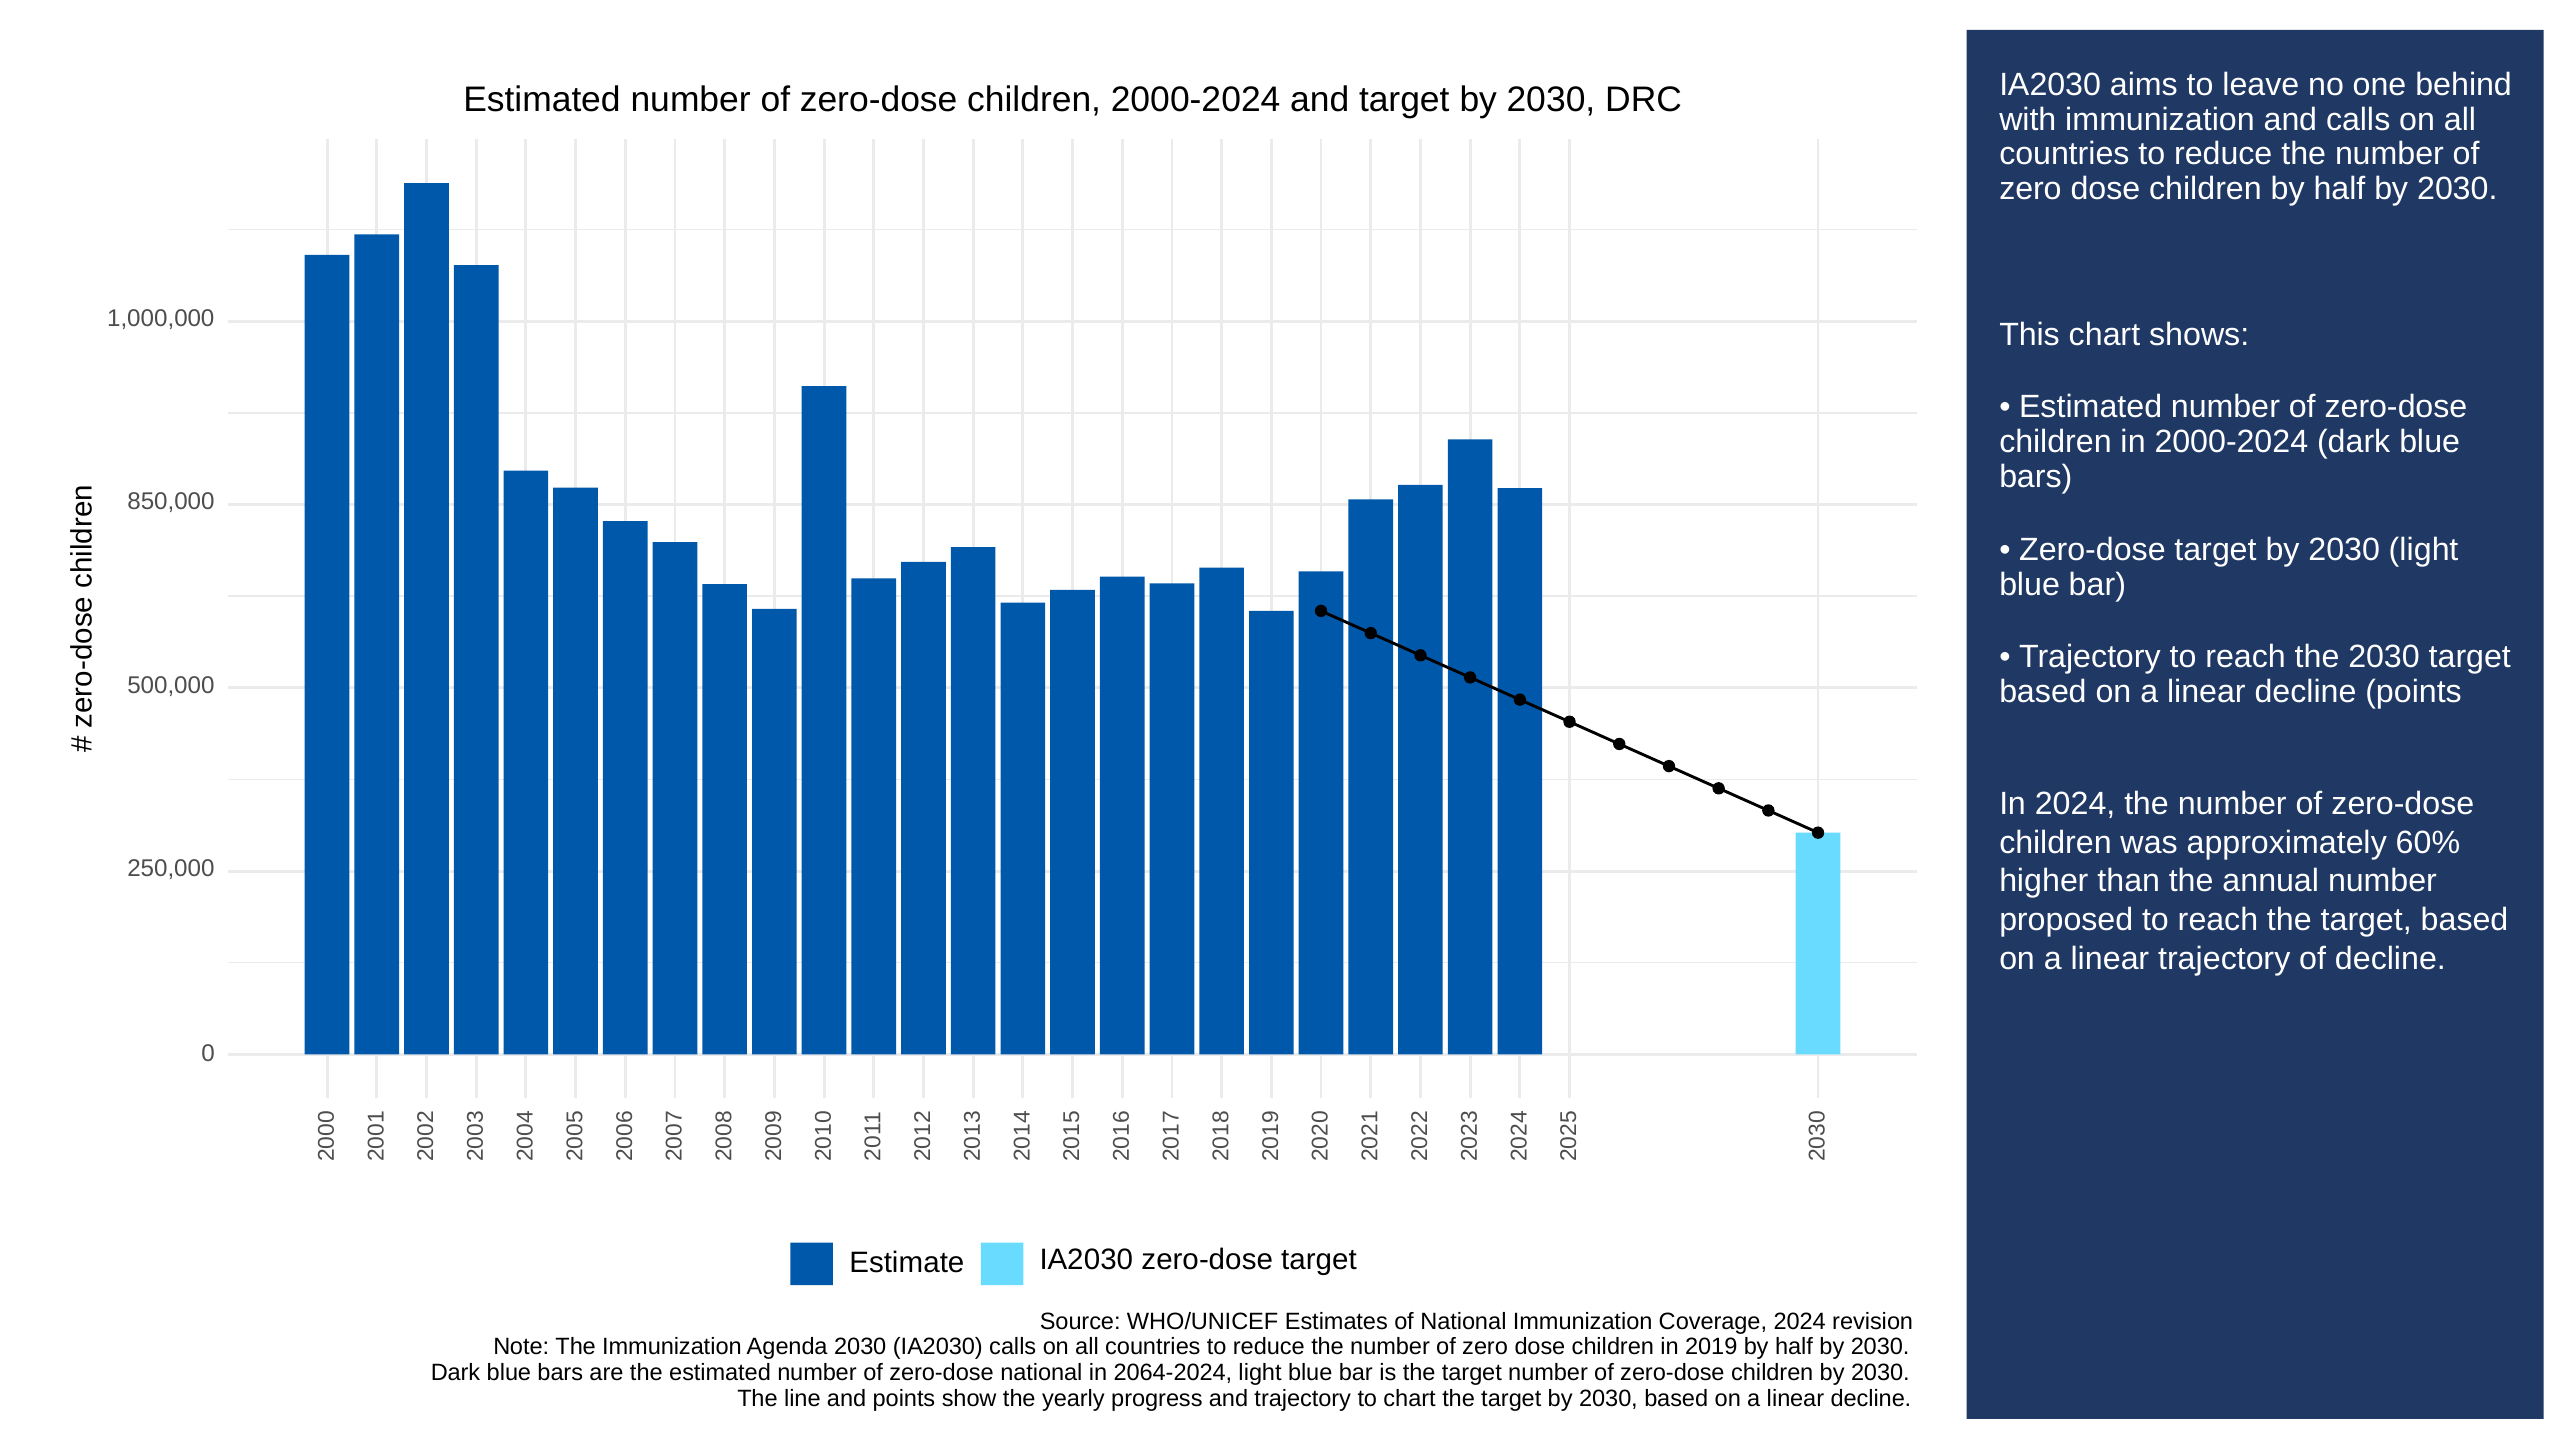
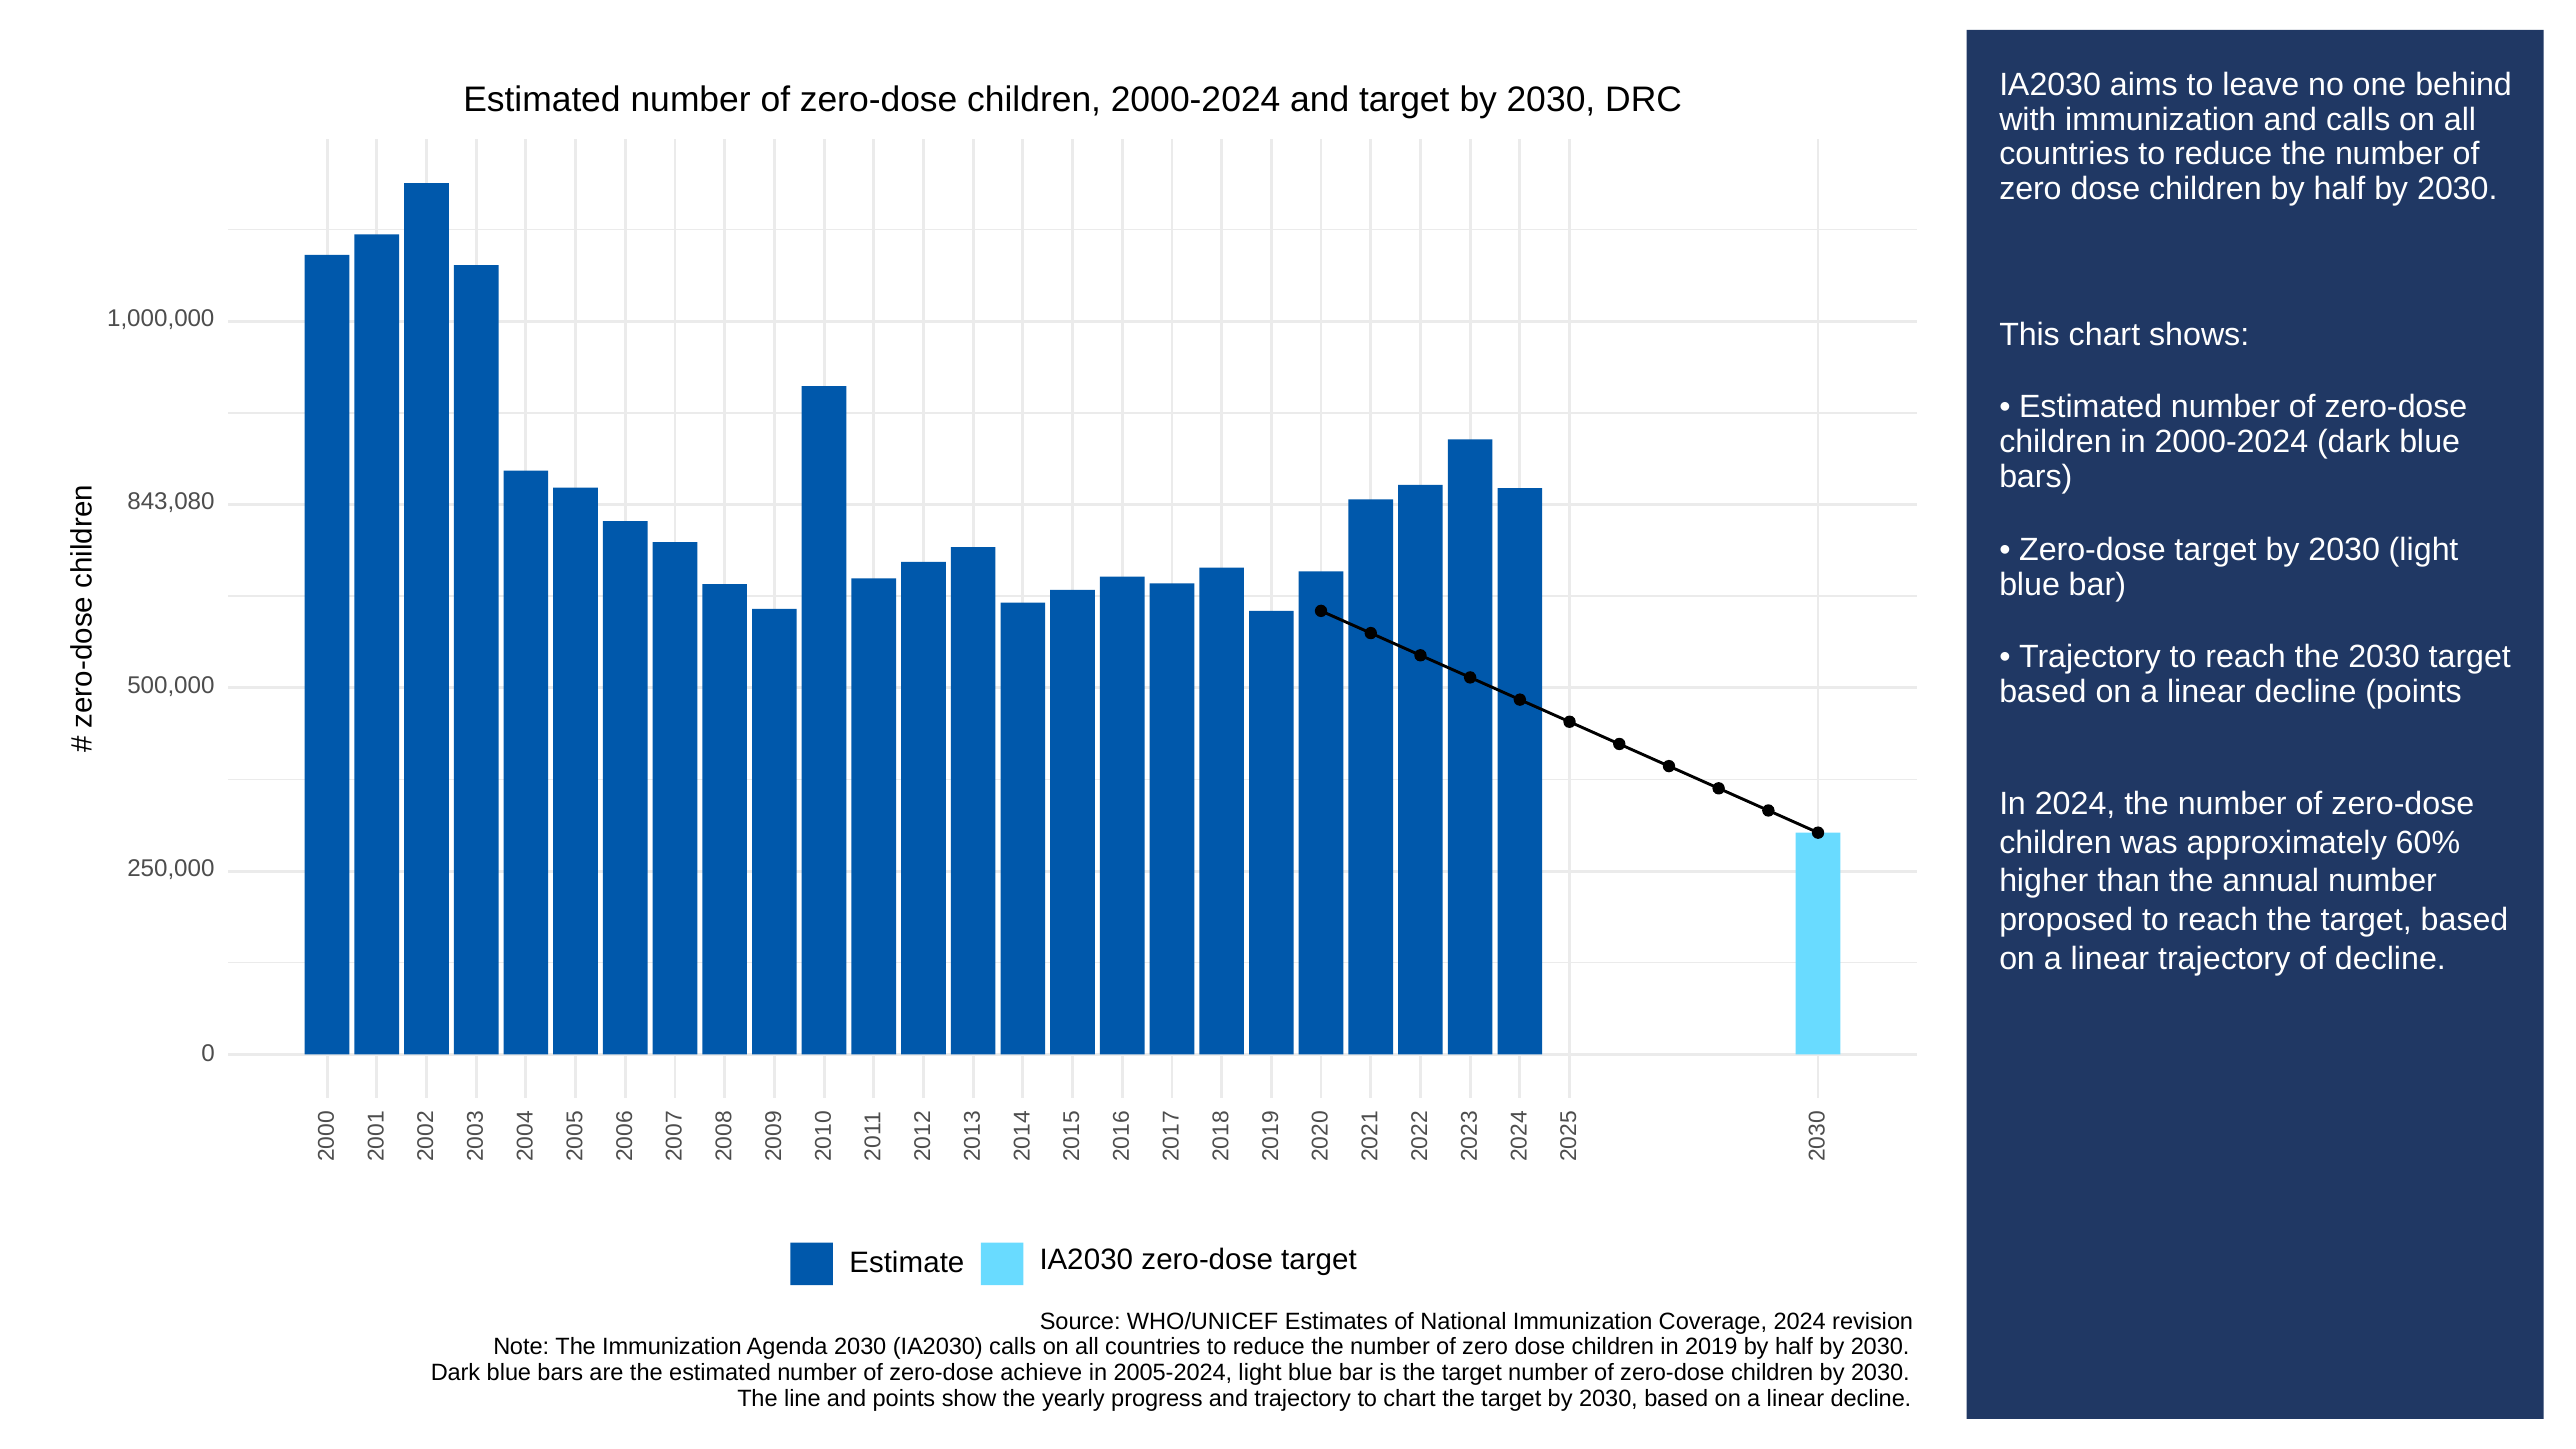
850,000: 850,000 -> 843,080
zero-dose national: national -> achieve
2064-2024: 2064-2024 -> 2005-2024
